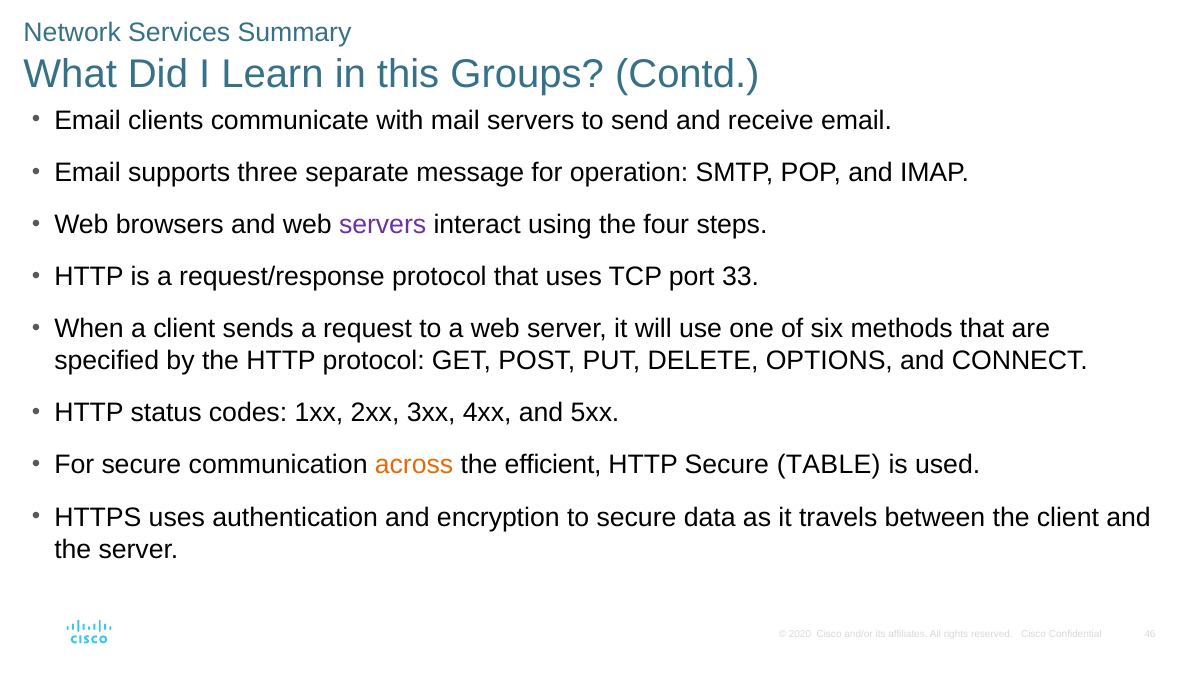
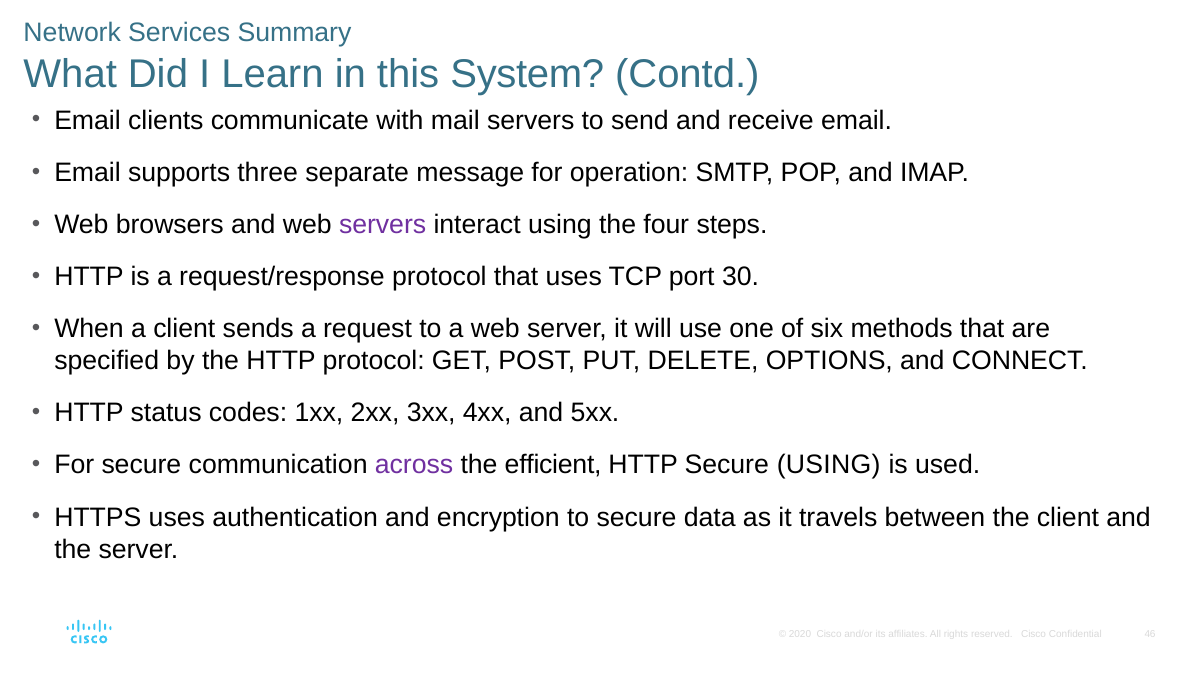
Groups: Groups -> System
33: 33 -> 30
across colour: orange -> purple
Secure TABLE: TABLE -> USING
